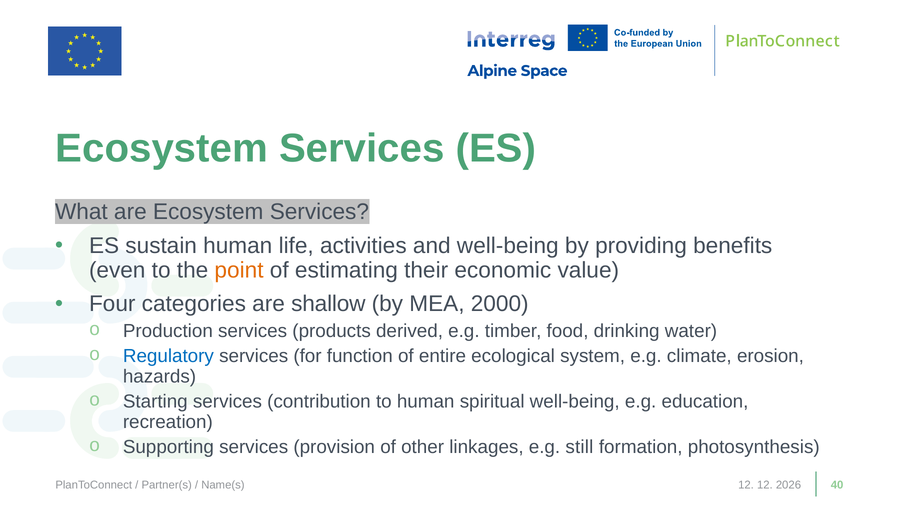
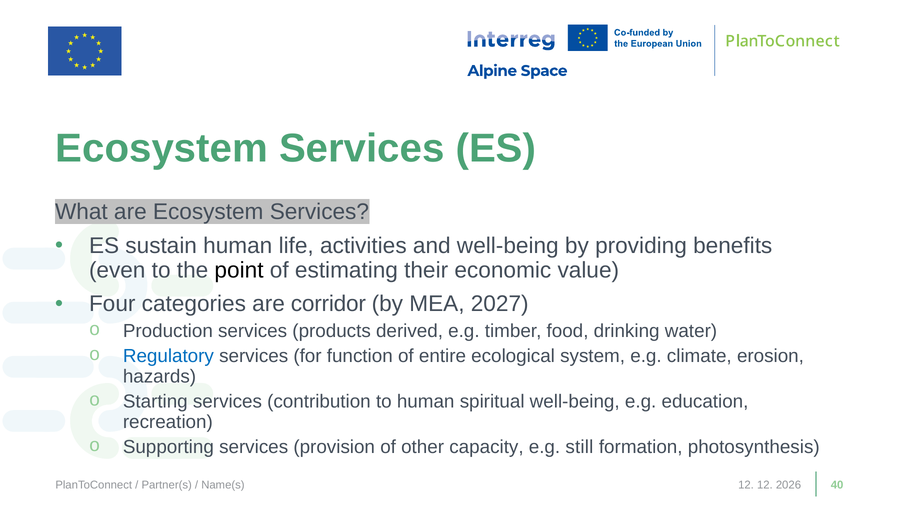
point colour: orange -> black
shallow: shallow -> corridor
2000: 2000 -> 2027
linkages: linkages -> capacity
